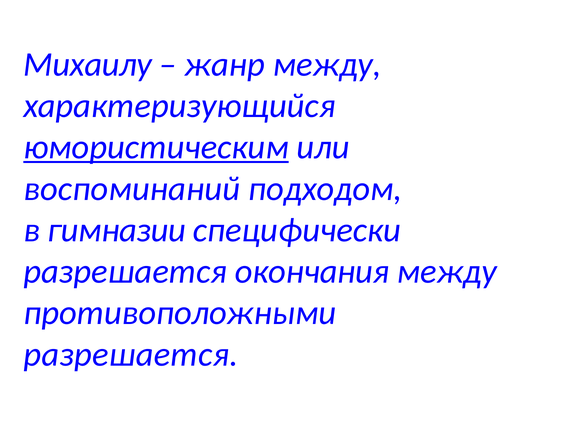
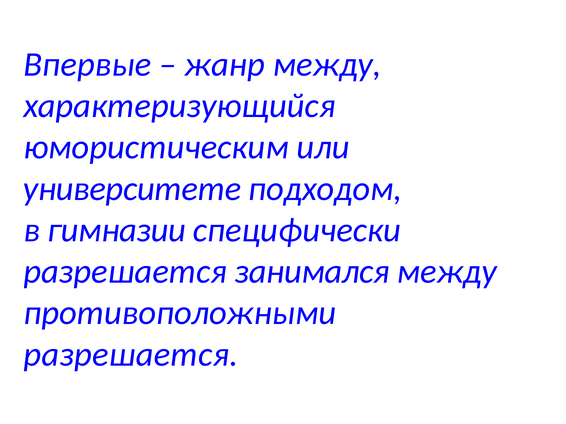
Михаилу: Михаилу -> Впервые
юмористическим underline: present -> none
воспоминаний: воспоминаний -> университете
окончания: окончания -> занимался
